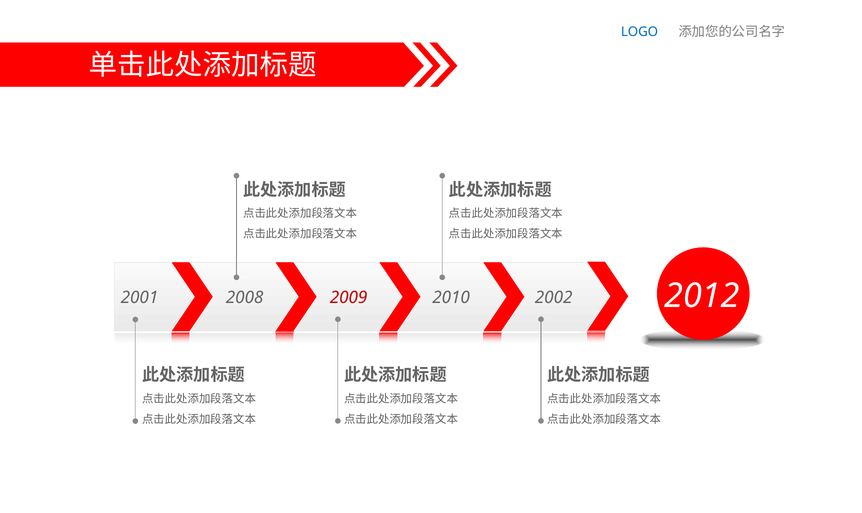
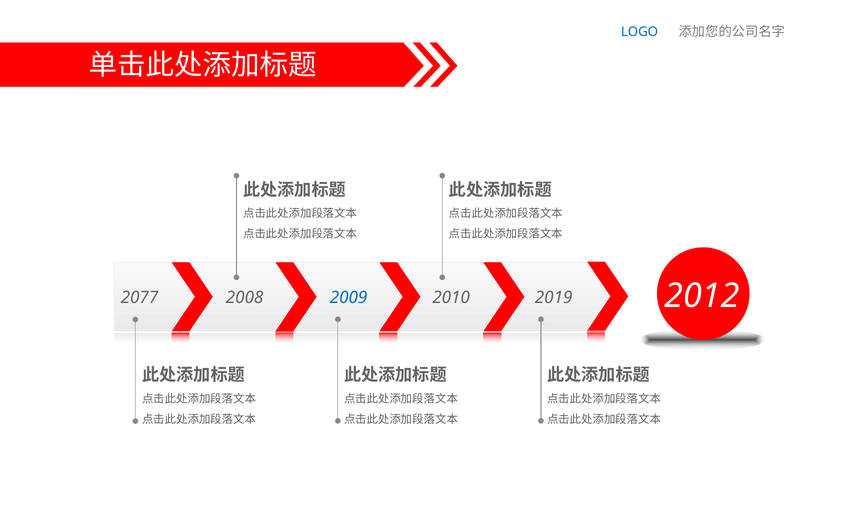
2001: 2001 -> 2077
2009 colour: red -> blue
2002: 2002 -> 2019
